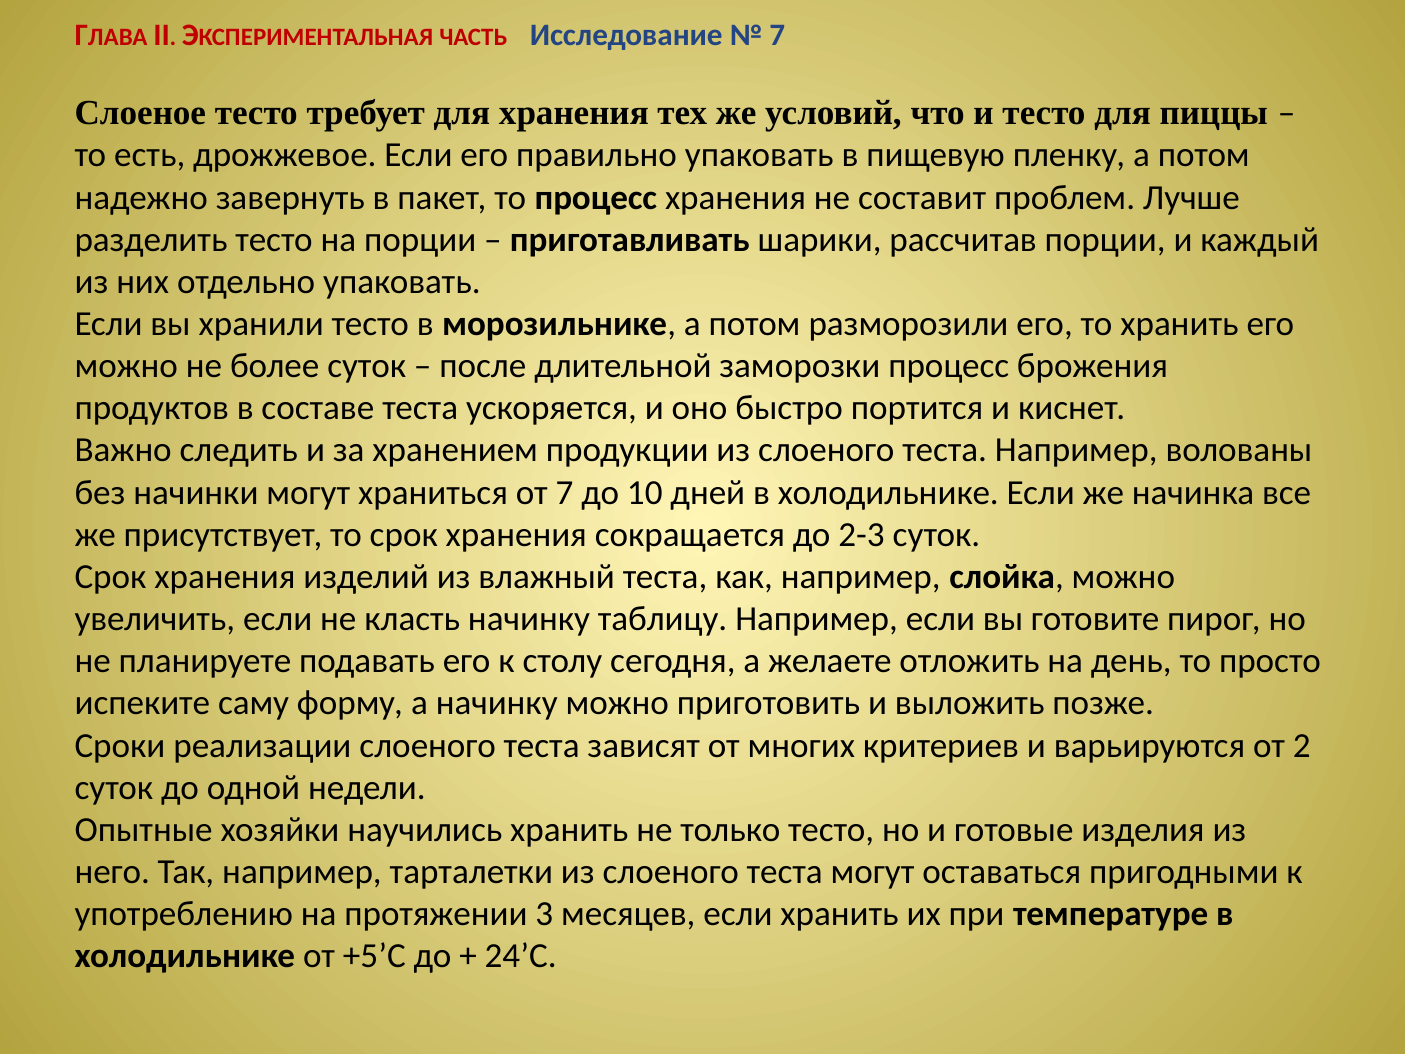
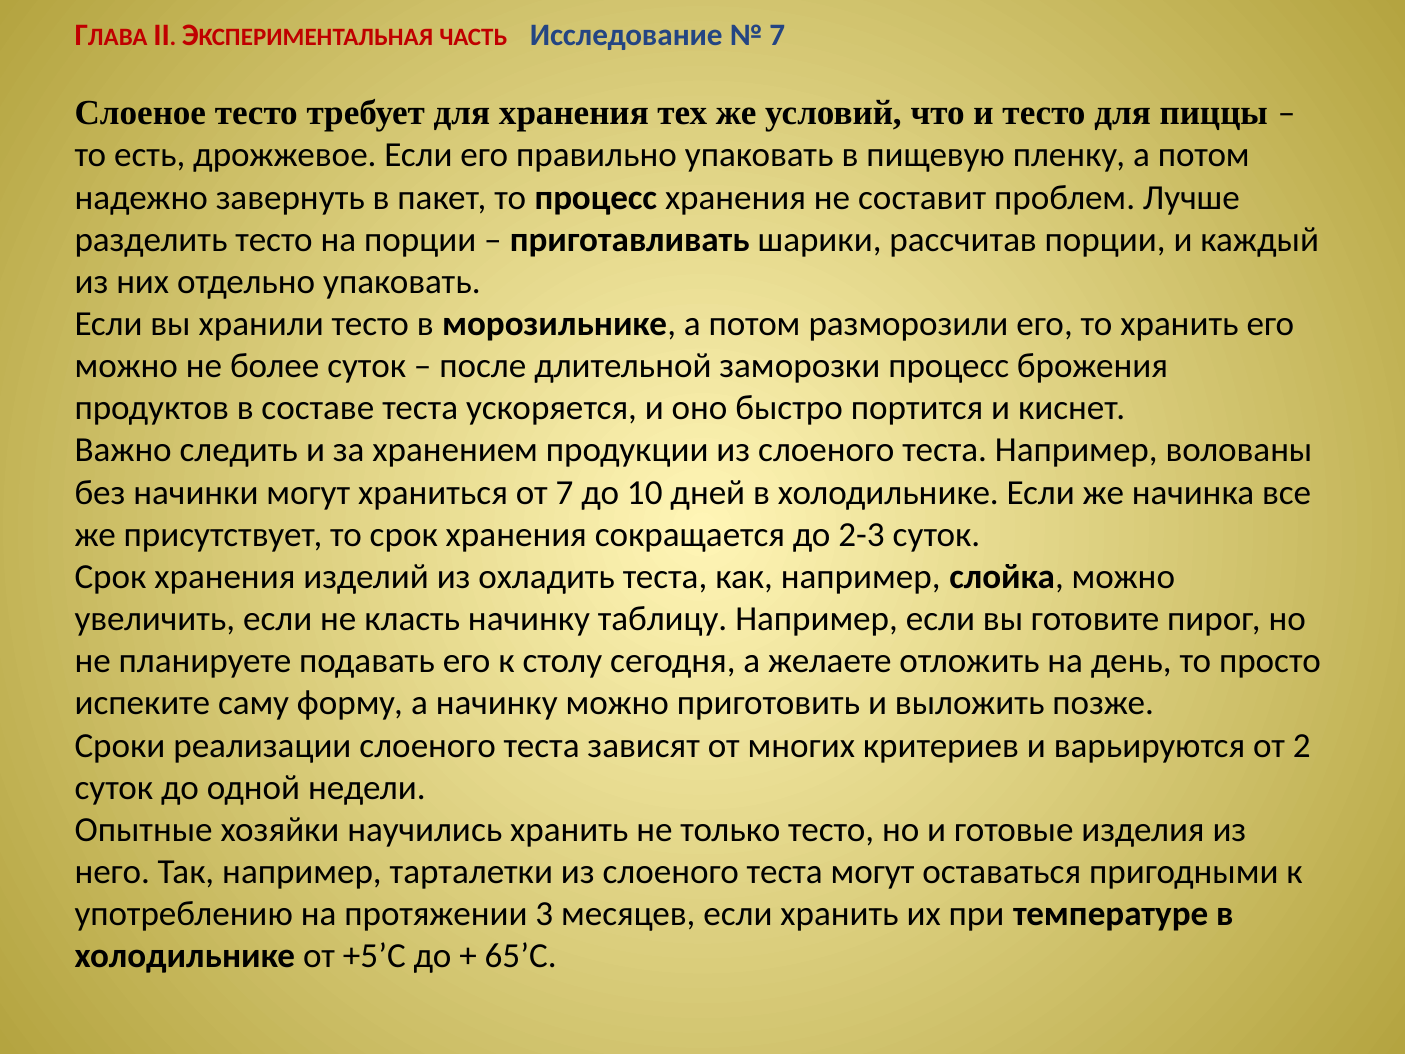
влажный: влажный -> охладить
24’С: 24’С -> 65’С
